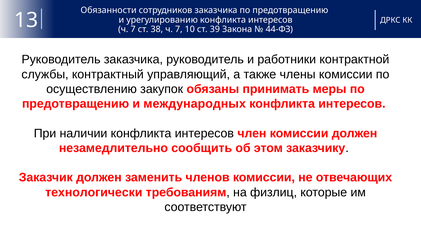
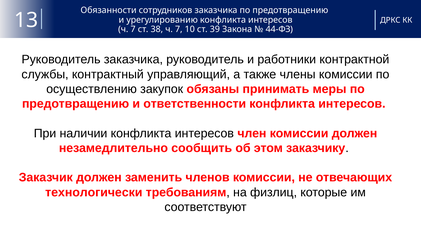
международных: международных -> ответственности
